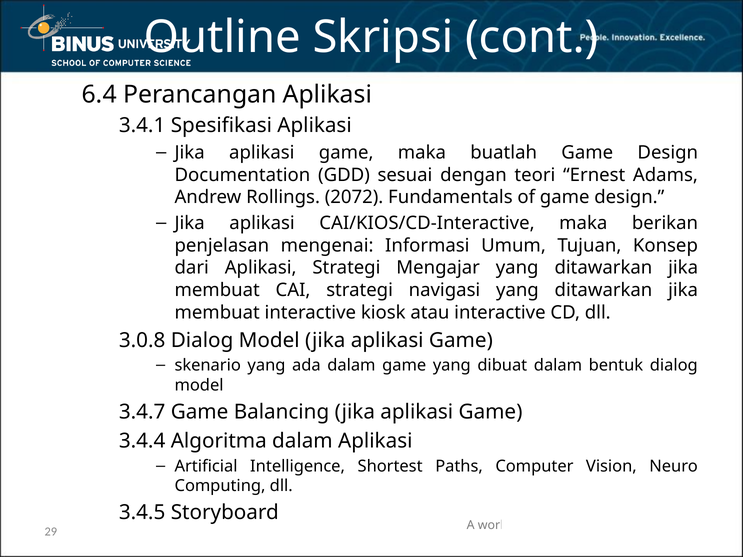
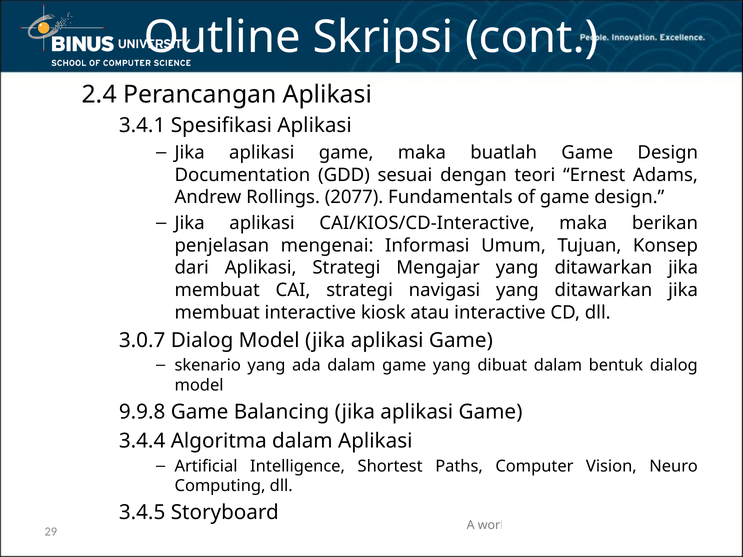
6.4: 6.4 -> 2.4
2072: 2072 -> 2077
3.0.8: 3.0.8 -> 3.0.7
3.4.7: 3.4.7 -> 9.9.8
